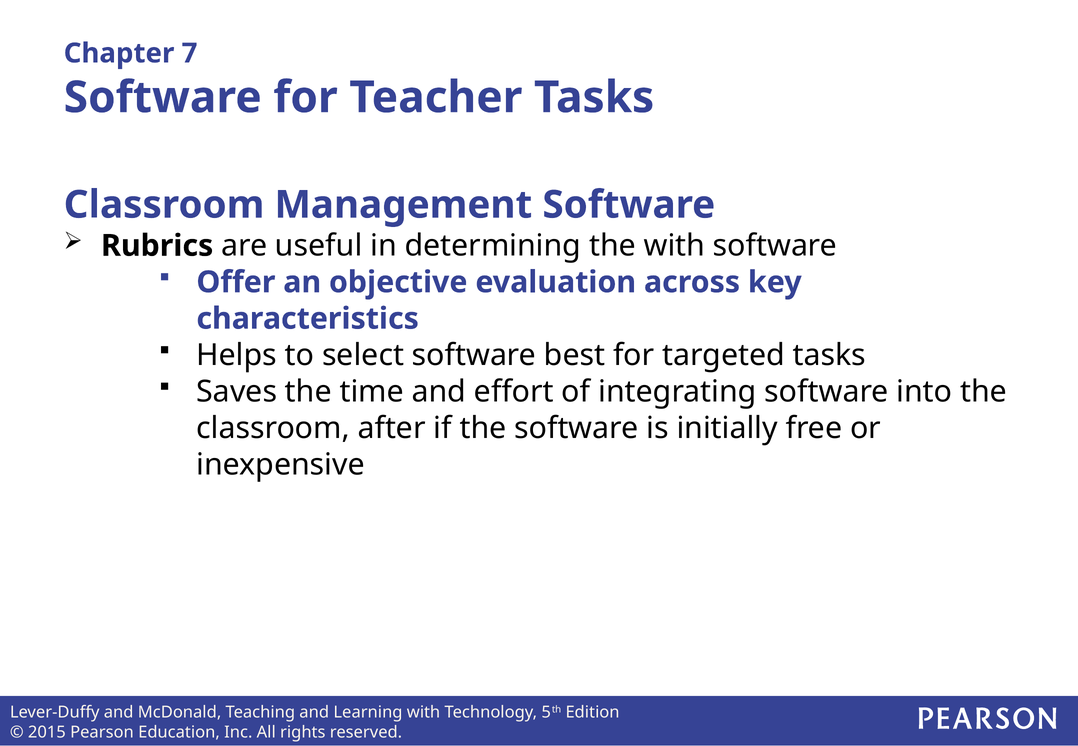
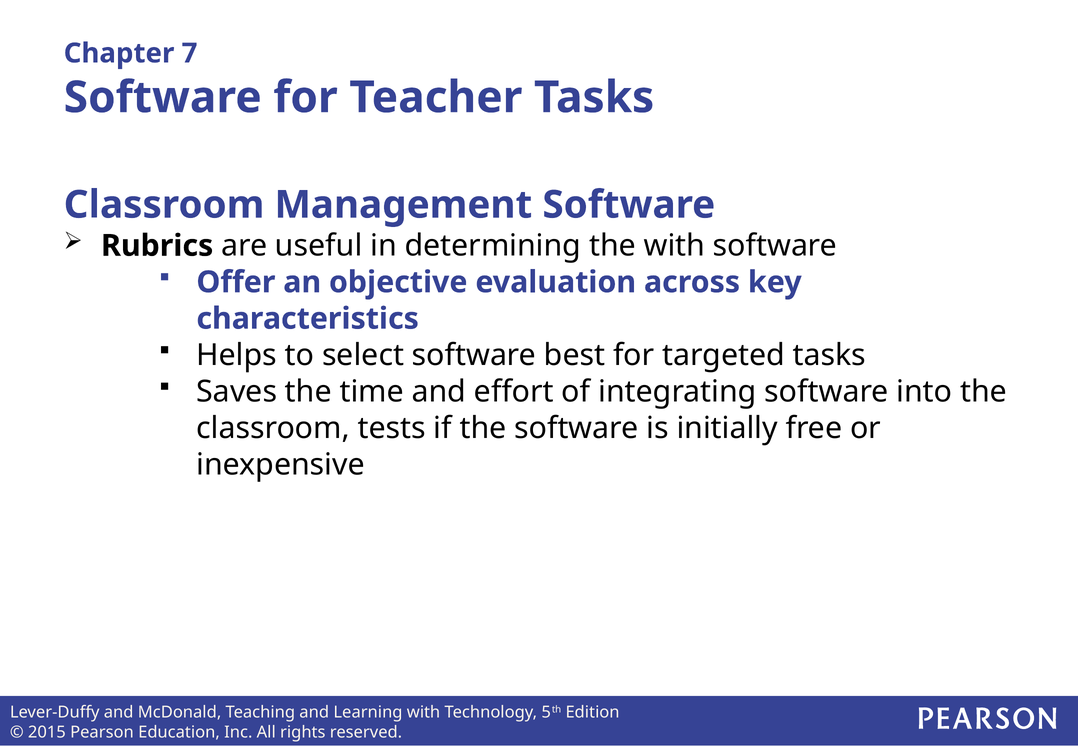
after: after -> tests
